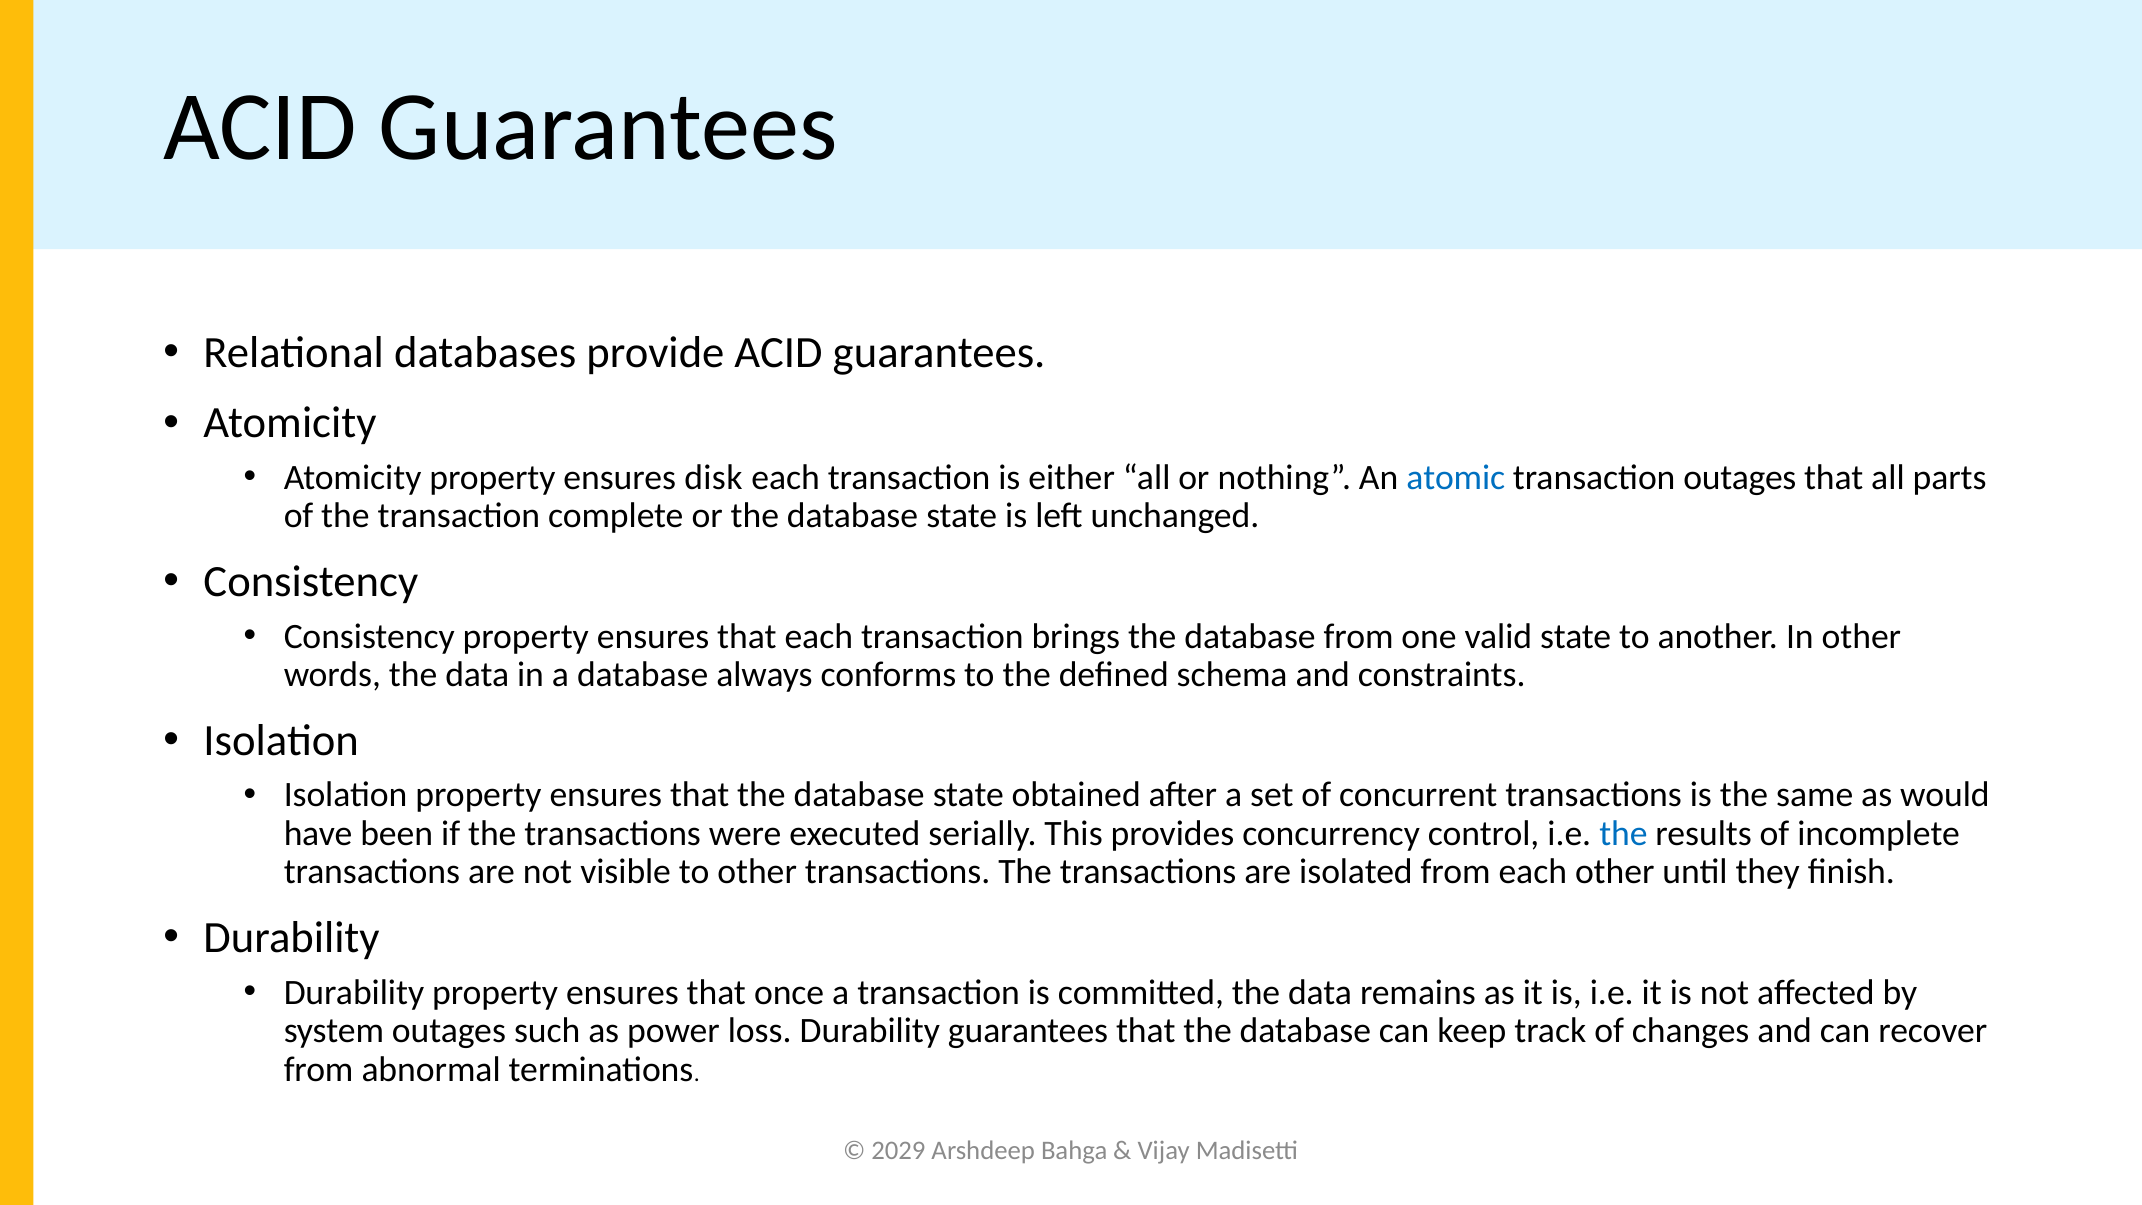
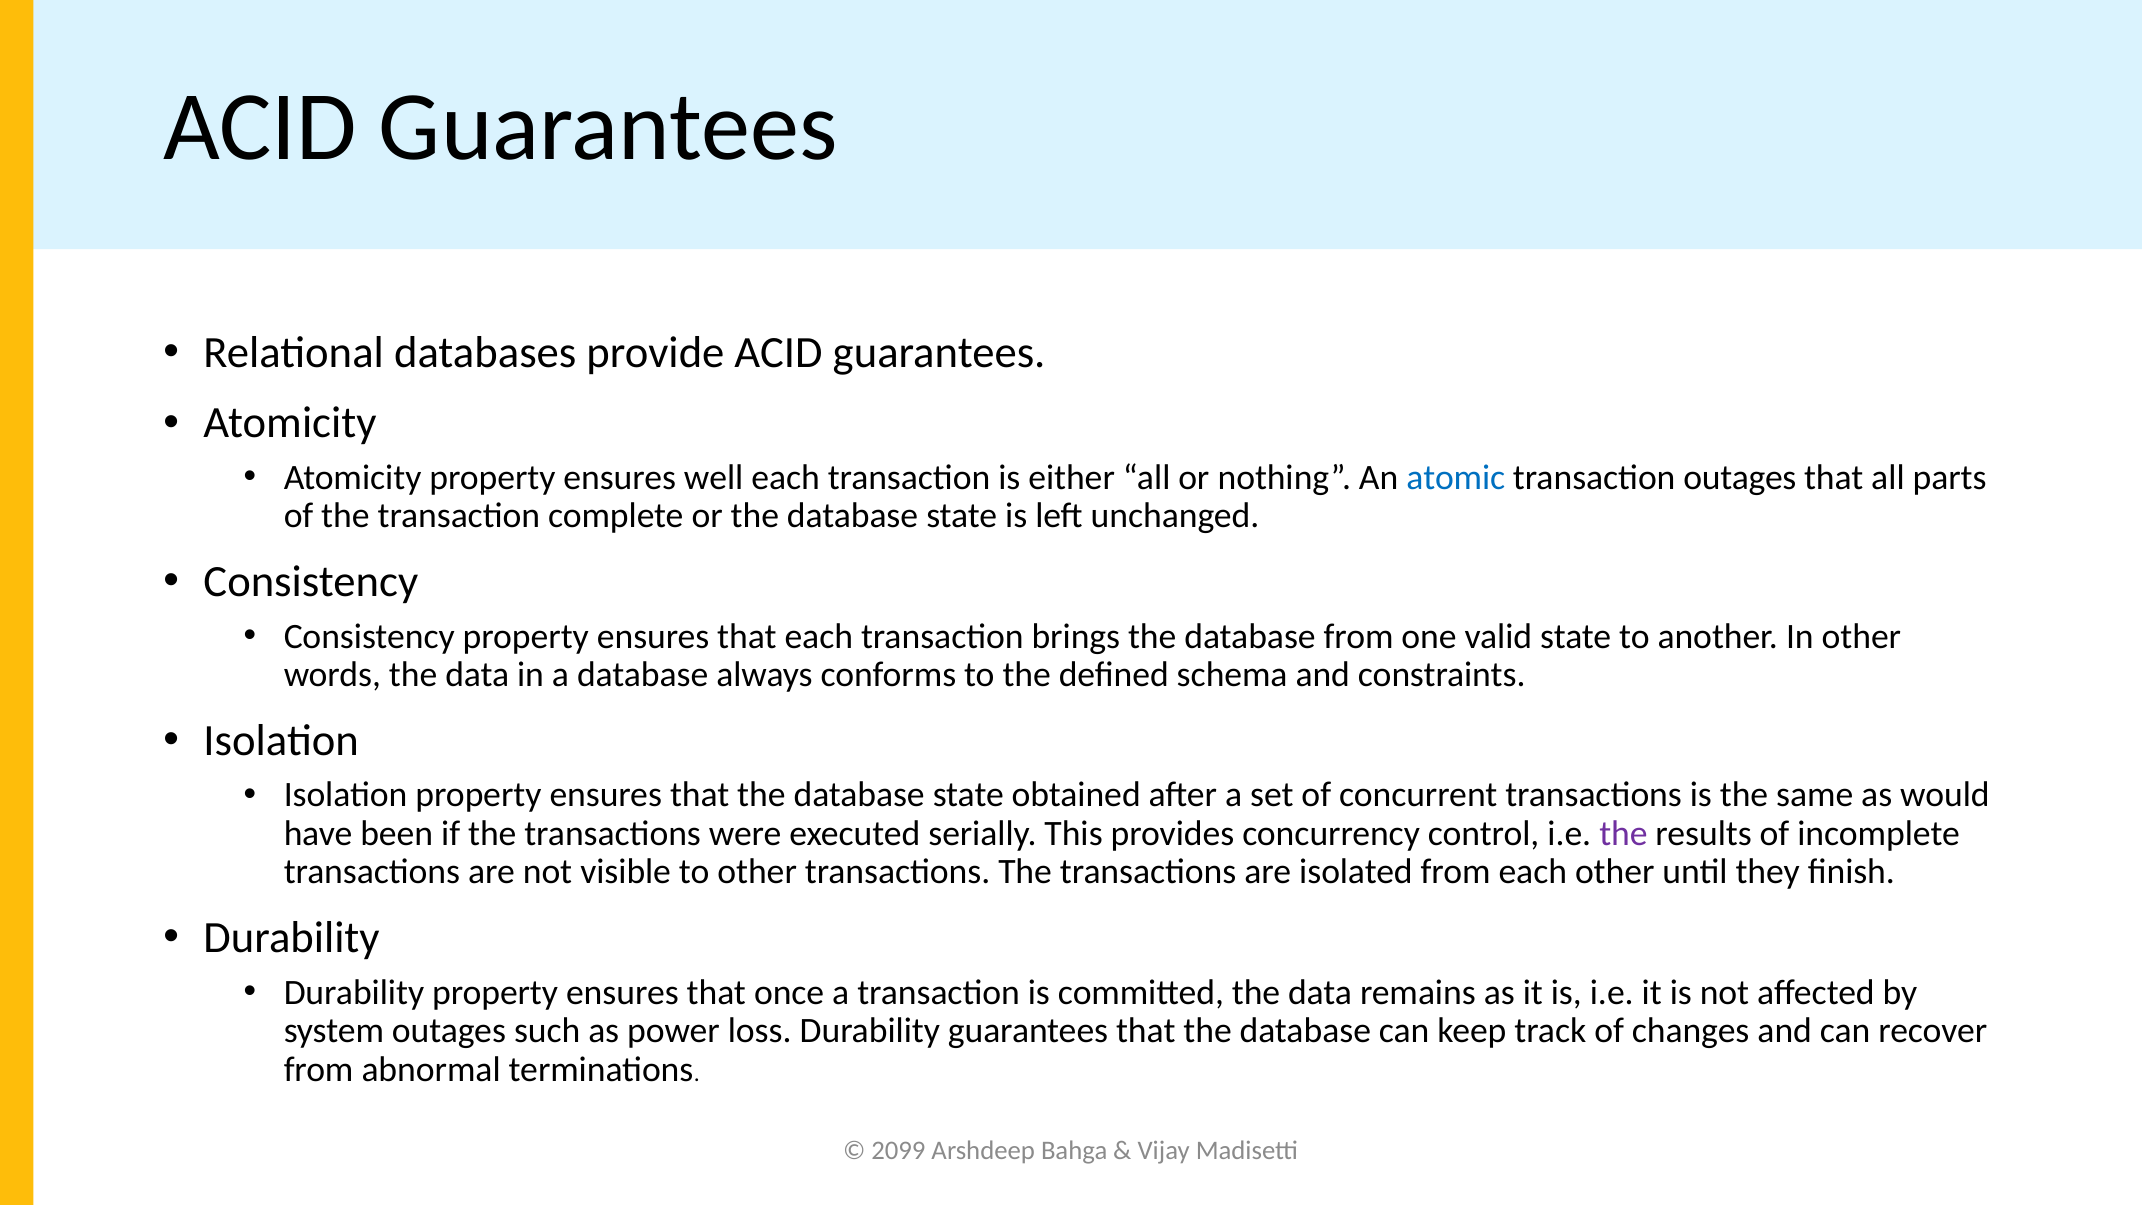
disk: disk -> well
the at (1623, 834) colour: blue -> purple
2029: 2029 -> 2099
